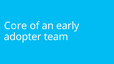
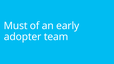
Core: Core -> Must
